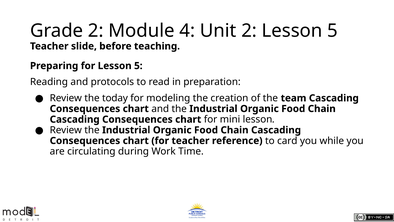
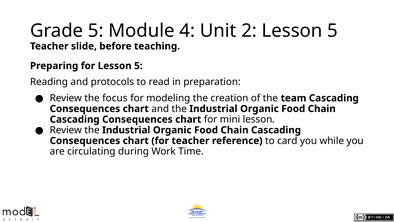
Grade 2: 2 -> 5
today: today -> focus
